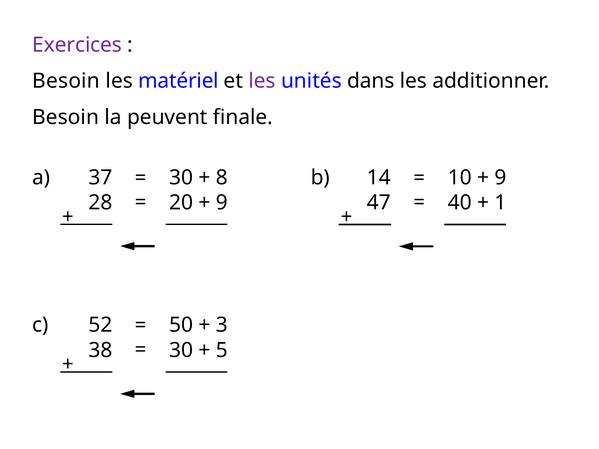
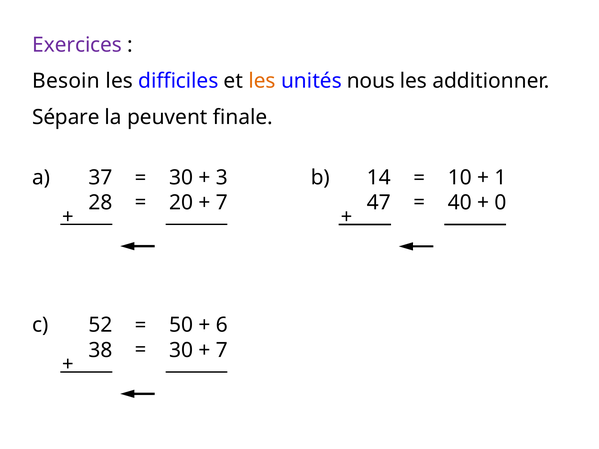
matériel: matériel -> difficiles
les at (262, 81) colour: purple -> orange
dans: dans -> nous
Besoin at (66, 117): Besoin -> Sépare
8: 8 -> 3
9 at (500, 178): 9 -> 1
9 at (222, 203): 9 -> 7
1: 1 -> 0
3: 3 -> 6
5 at (222, 350): 5 -> 7
